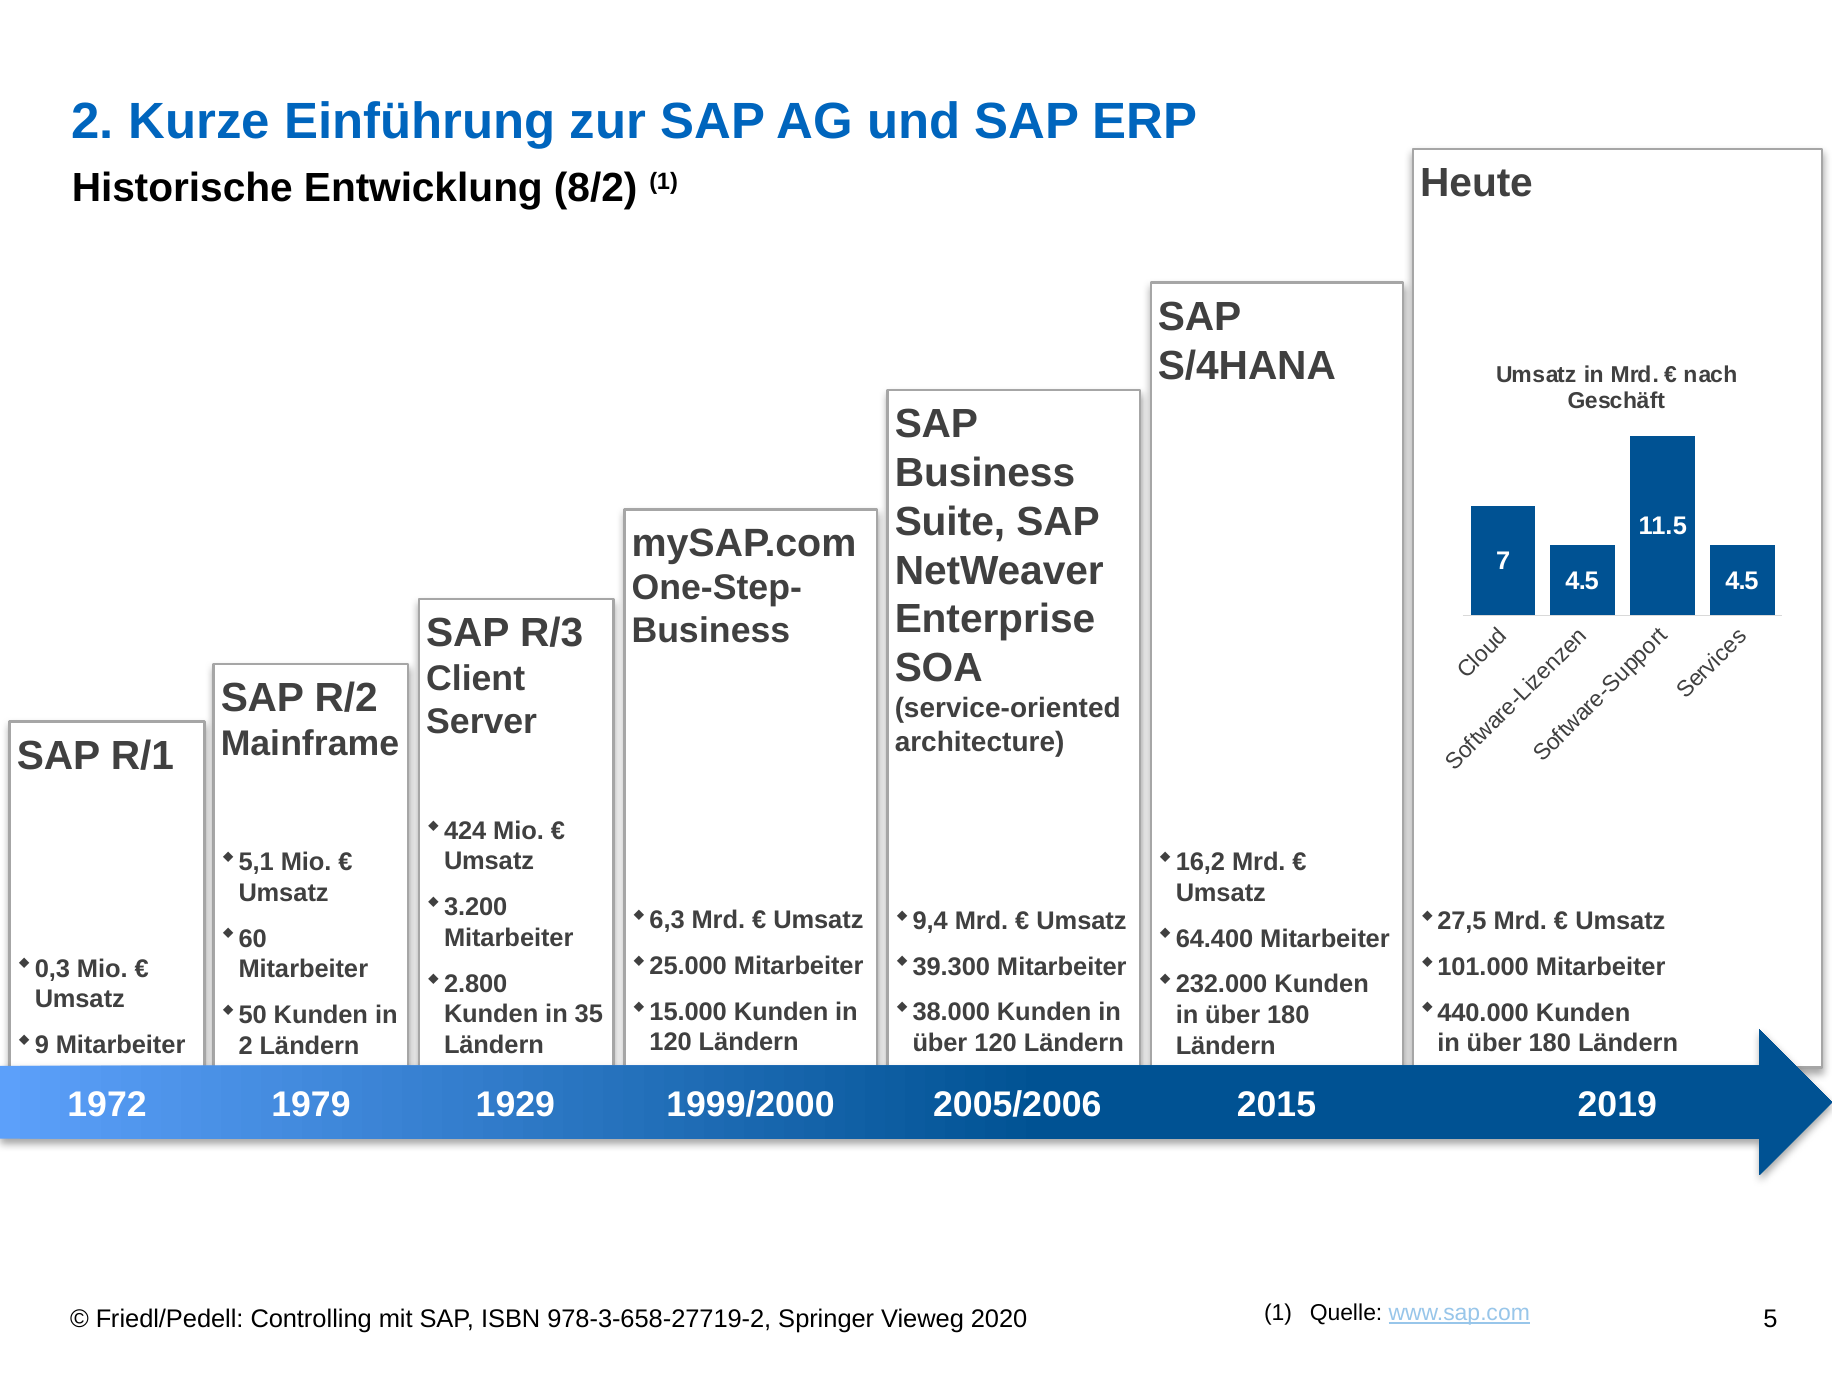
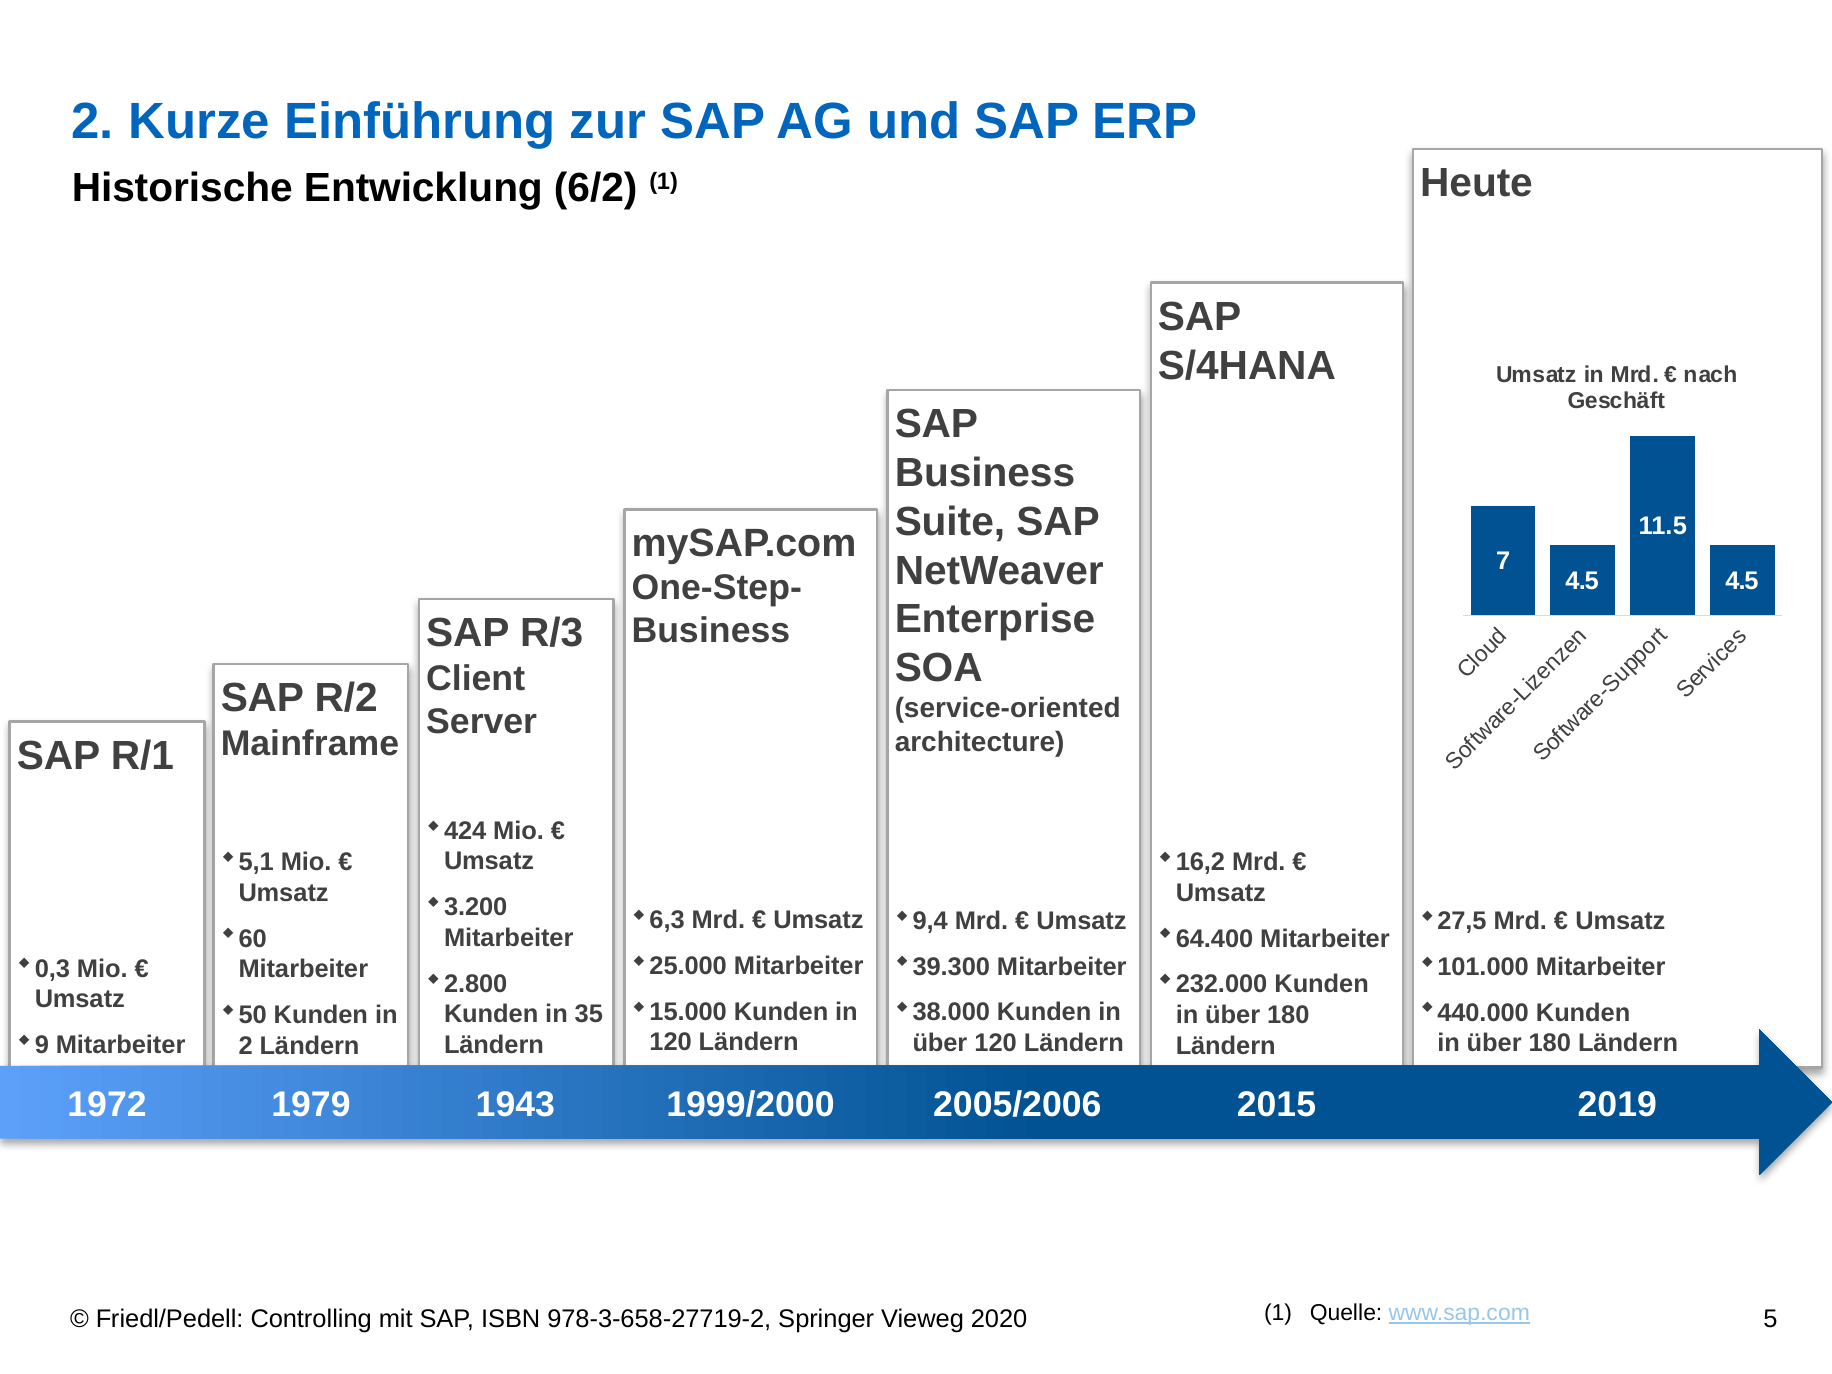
8/2: 8/2 -> 6/2
1929: 1929 -> 1943
